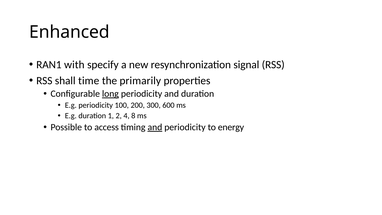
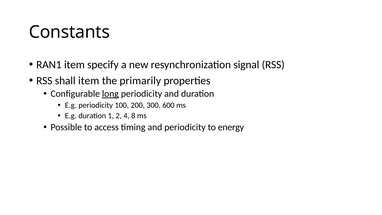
Enhanced: Enhanced -> Constants
RAN1 with: with -> item
shall time: time -> item
and at (155, 127) underline: present -> none
